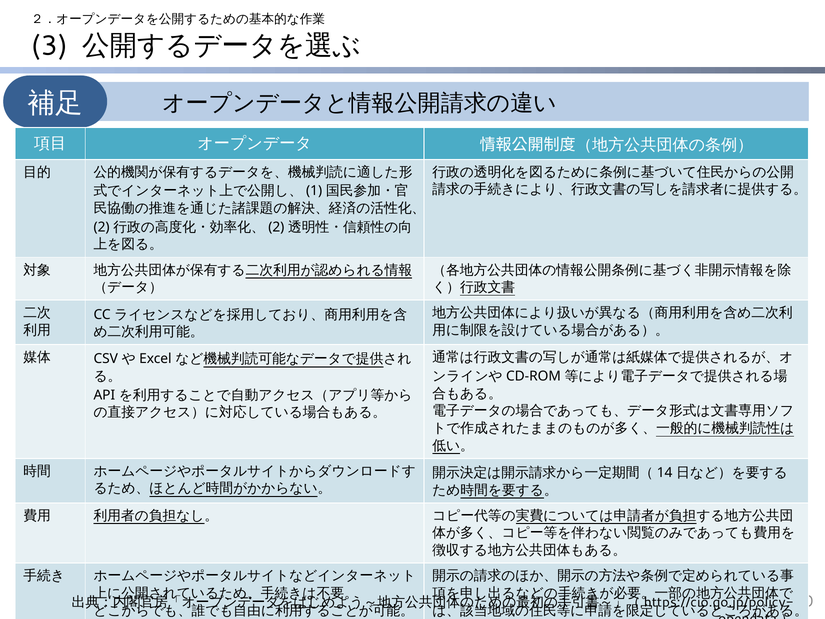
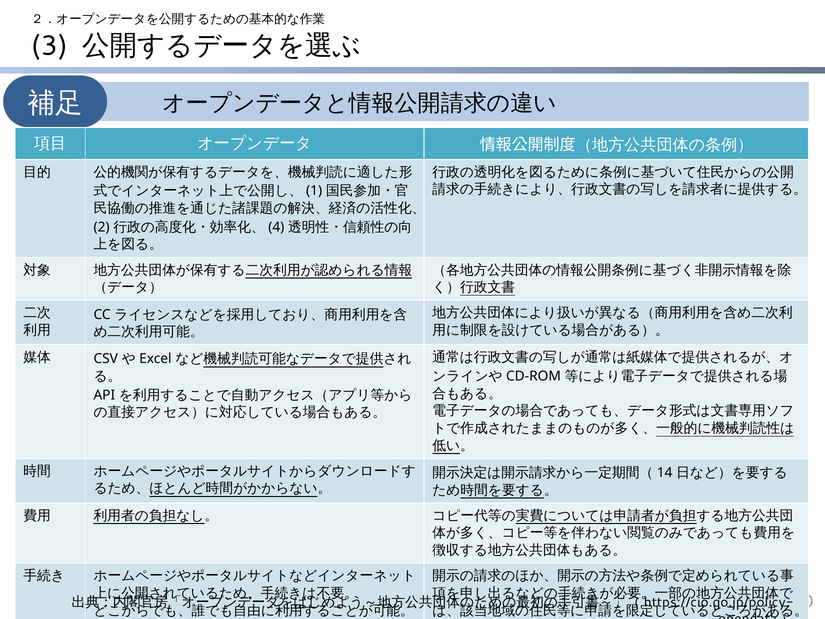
2 at (276, 227): 2 -> 4
